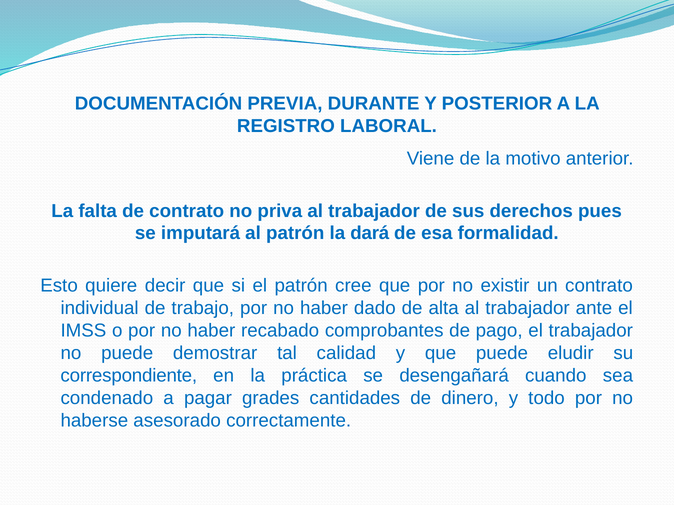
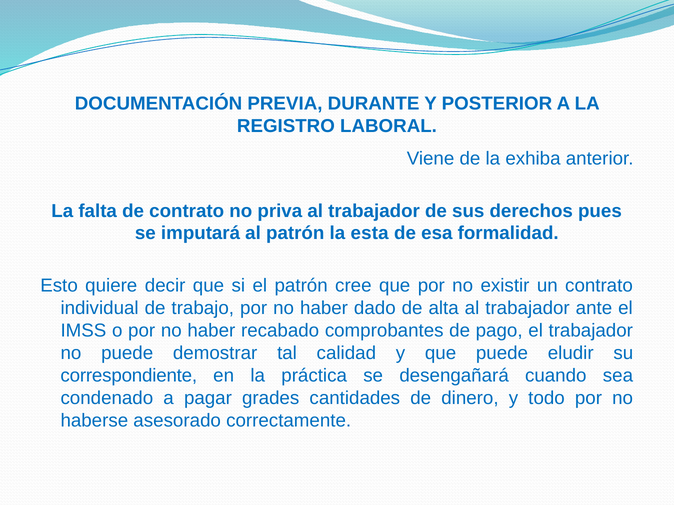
motivo: motivo -> exhiba
dará: dará -> esta
